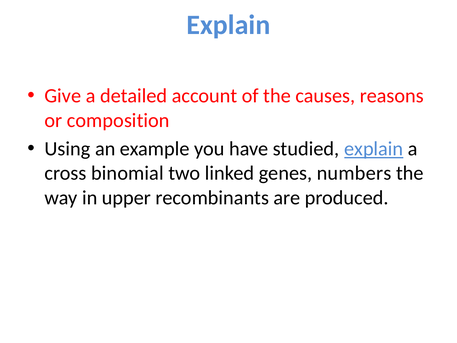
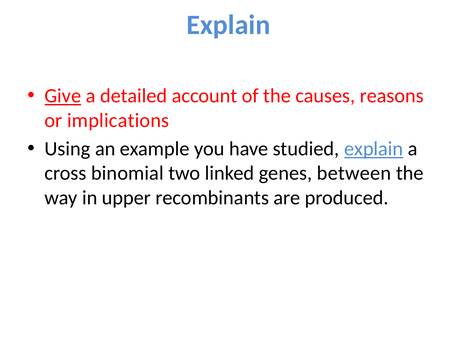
Give underline: none -> present
composition: composition -> implications
numbers: numbers -> between
